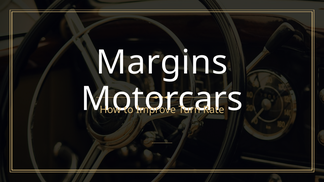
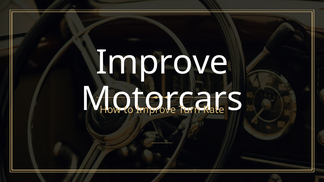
Margins at (162, 63): Margins -> Improve
